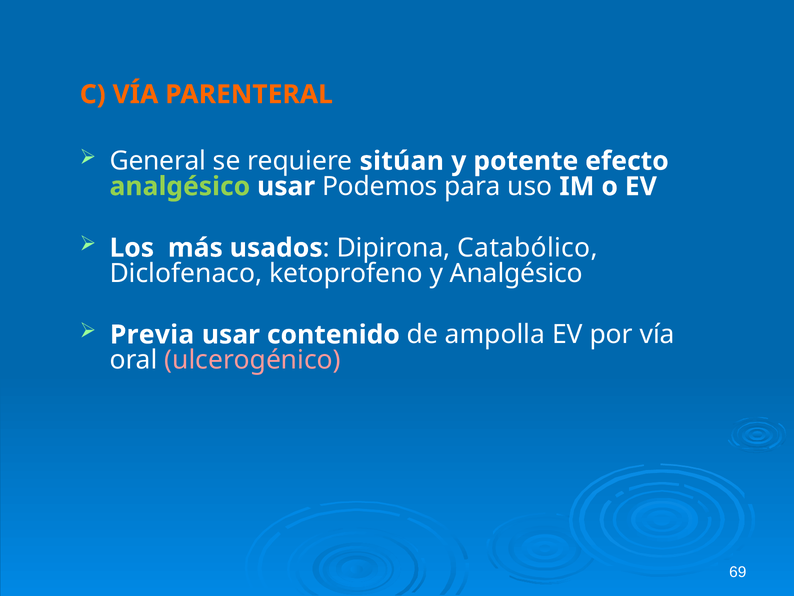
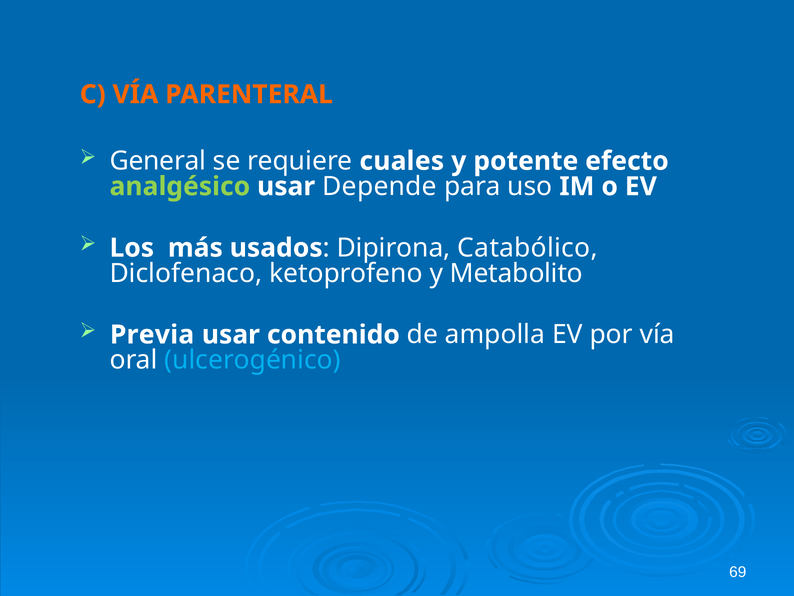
sitúan: sitúan -> cuales
Podemos: Podemos -> Depende
y Analgésico: Analgésico -> Metabolito
ulcerogénico colour: pink -> light blue
